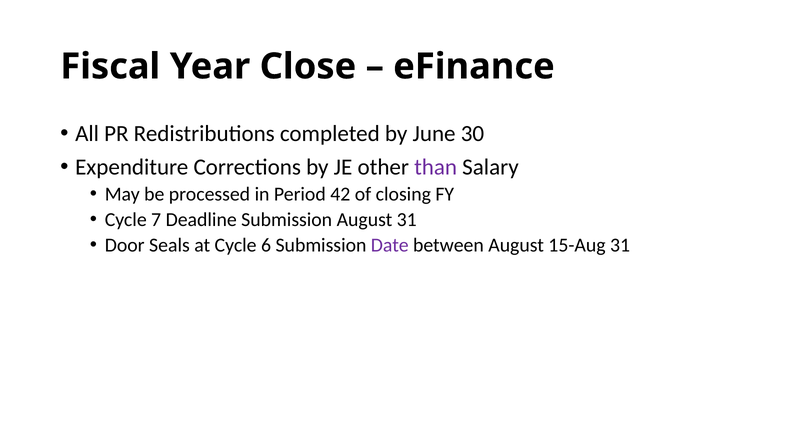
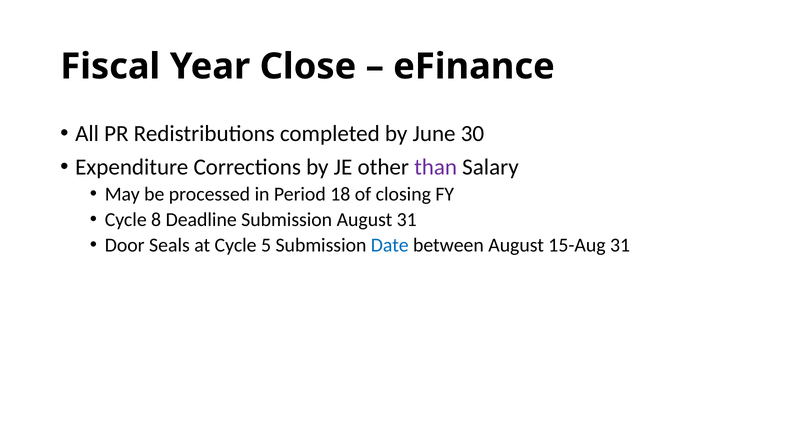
42: 42 -> 18
7: 7 -> 8
6: 6 -> 5
Date colour: purple -> blue
